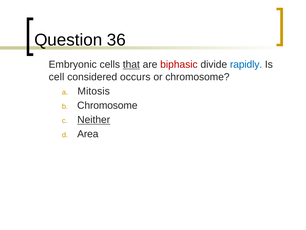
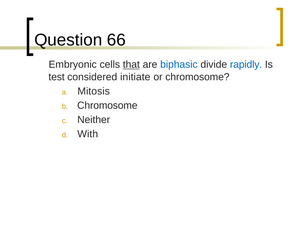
36: 36 -> 66
biphasic colour: red -> blue
cell: cell -> test
occurs: occurs -> initiate
Neither underline: present -> none
Area: Area -> With
